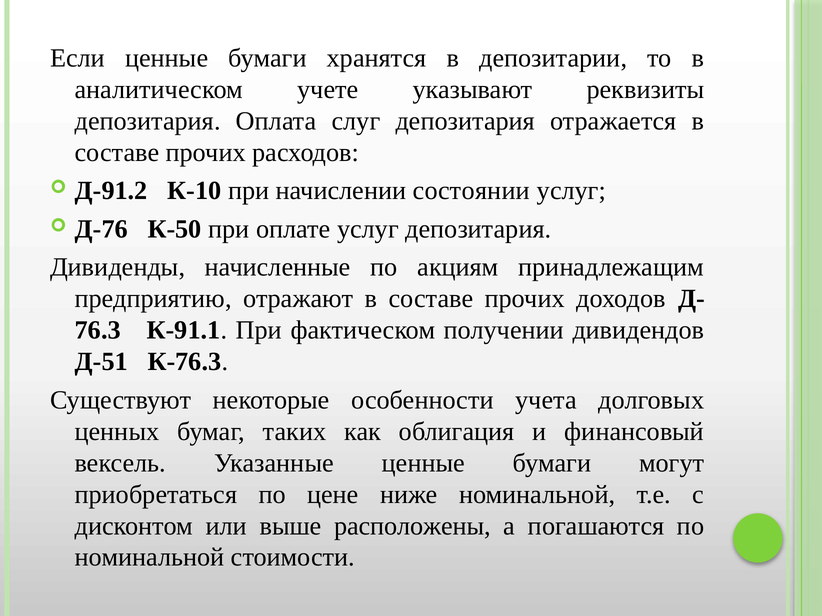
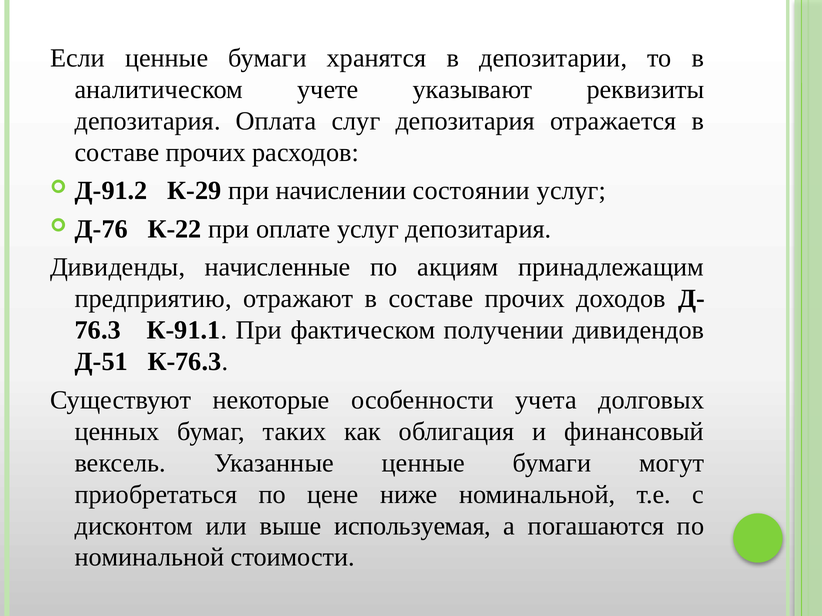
К-10: К-10 -> К-29
К-50: К-50 -> К-22
расположены: расположены -> используемая
